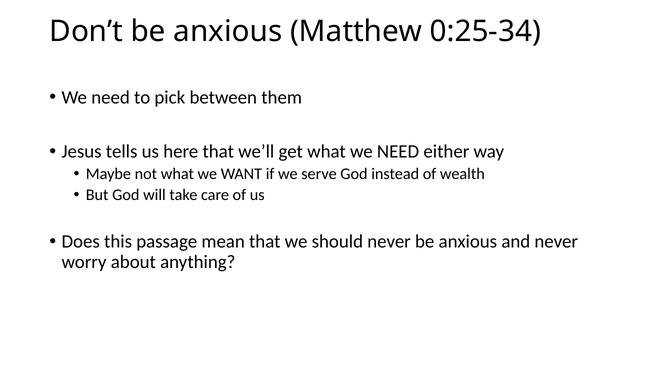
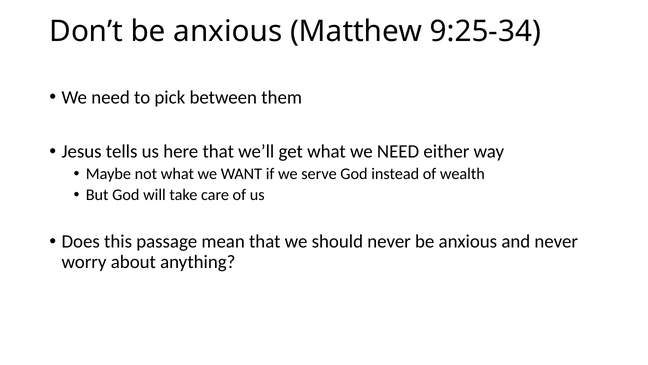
0:25-34: 0:25-34 -> 9:25-34
